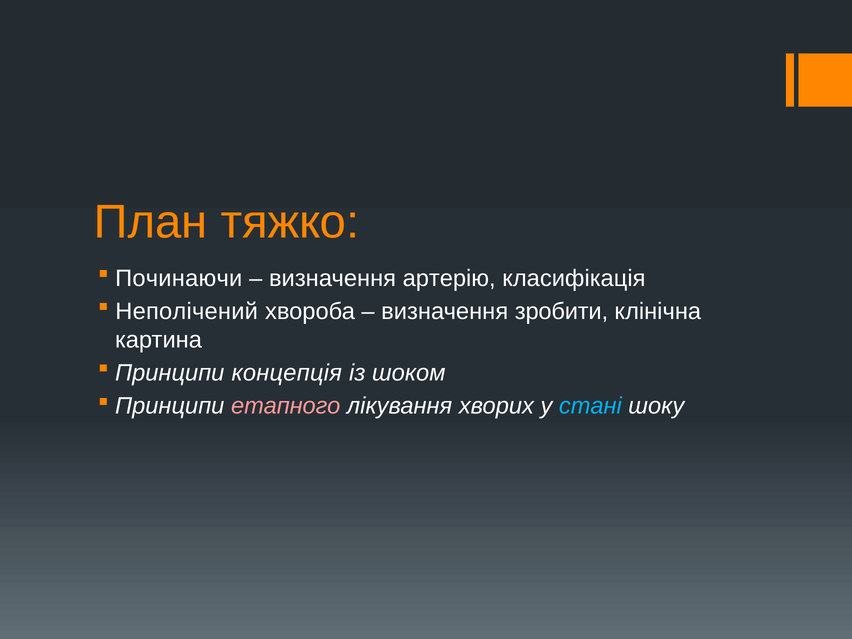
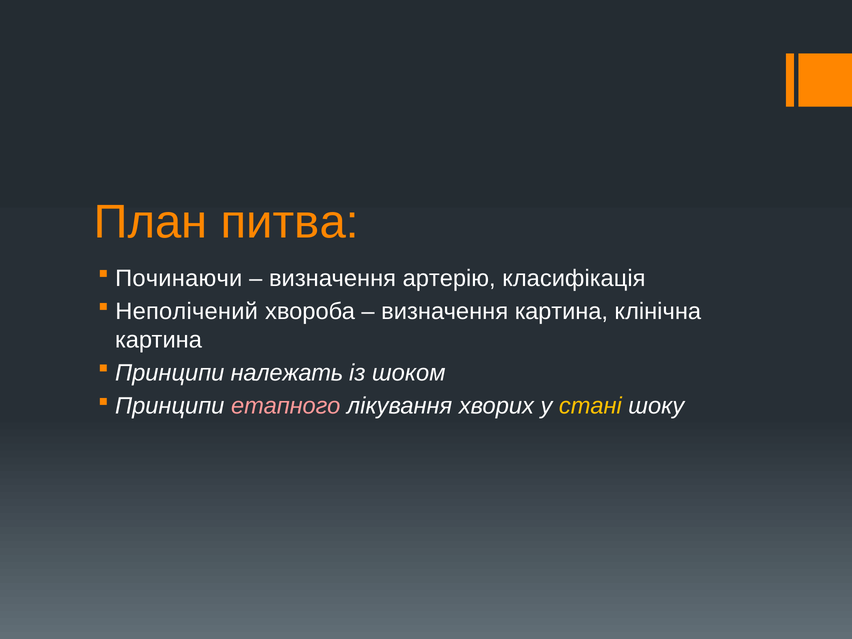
тяжко: тяжко -> питва
визначення зробити: зробити -> картина
концепція: концепція -> належать
стані colour: light blue -> yellow
